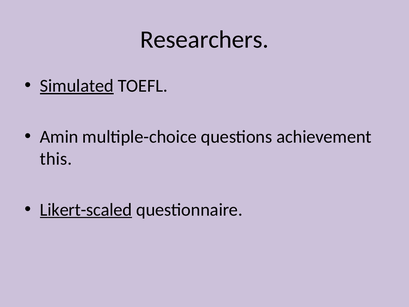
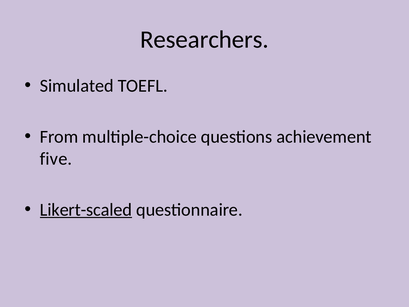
Simulated underline: present -> none
Amin: Amin -> From
this: this -> five
